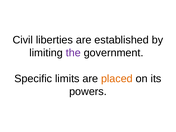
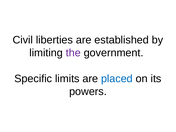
placed colour: orange -> blue
